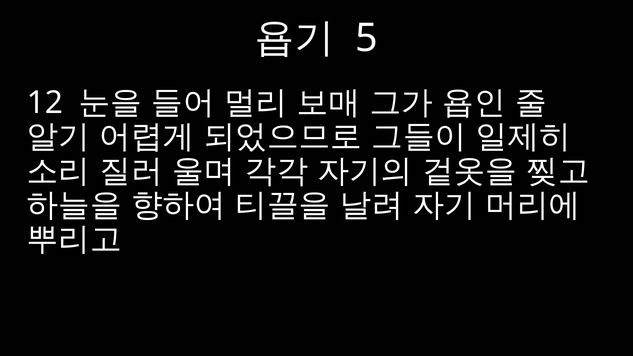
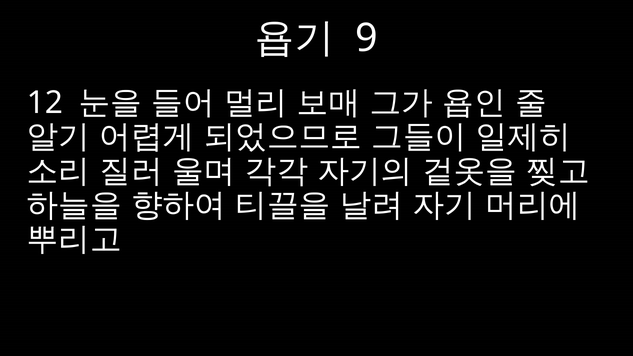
5: 5 -> 9
